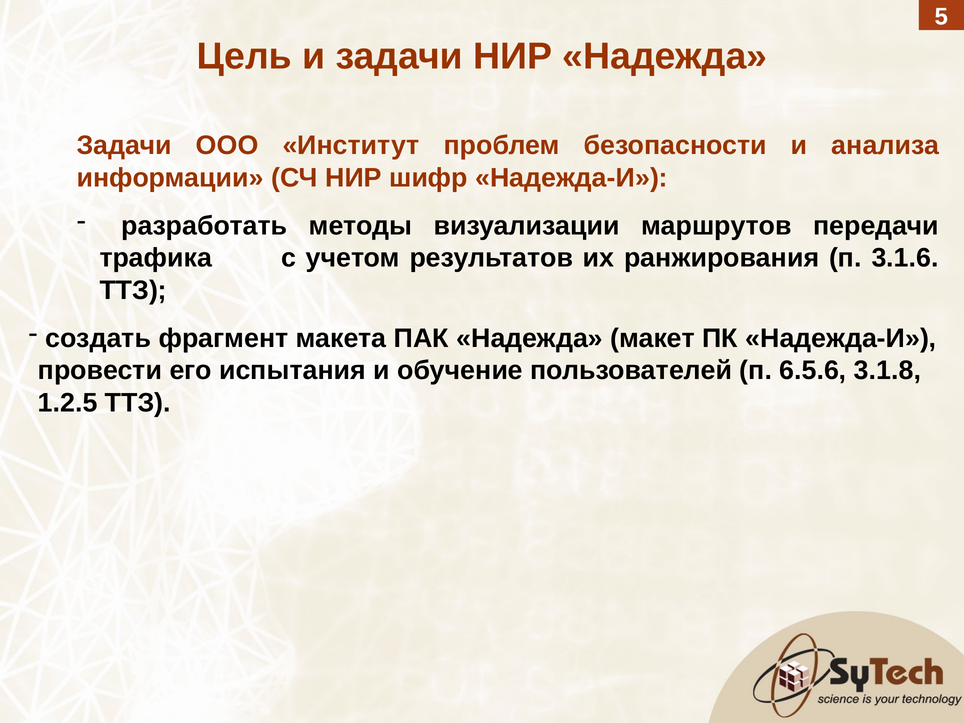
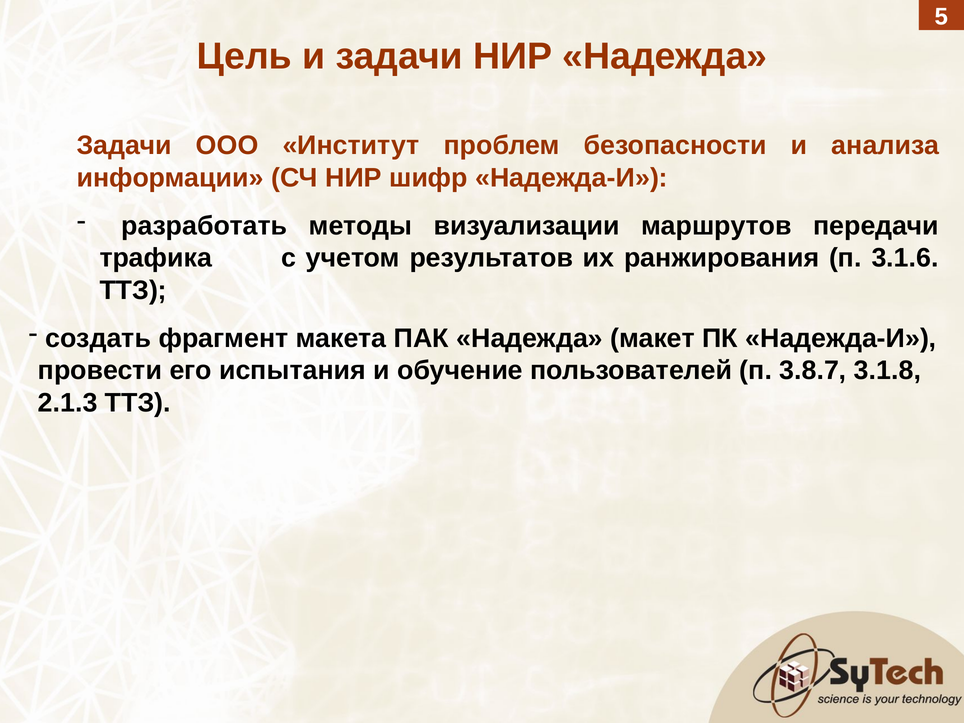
6.5.6: 6.5.6 -> 3.8.7
1.2.5: 1.2.5 -> 2.1.3
